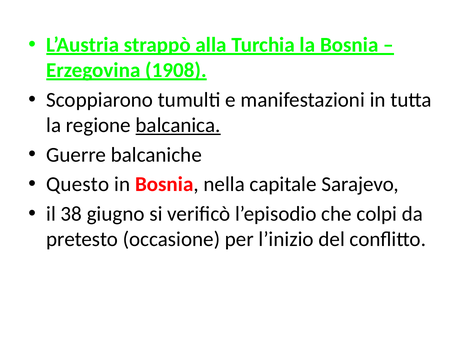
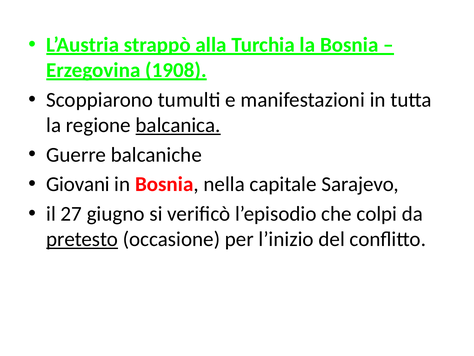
Questo: Questo -> Giovani
38: 38 -> 27
pretesto underline: none -> present
